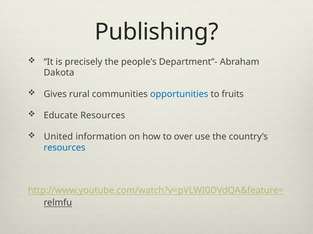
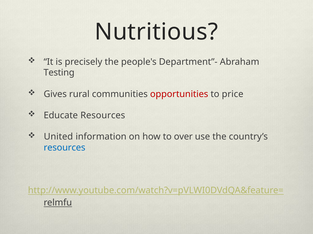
Publishing: Publishing -> Nutritious
Dakota: Dakota -> Testing
opportunities colour: blue -> red
fruits: fruits -> price
